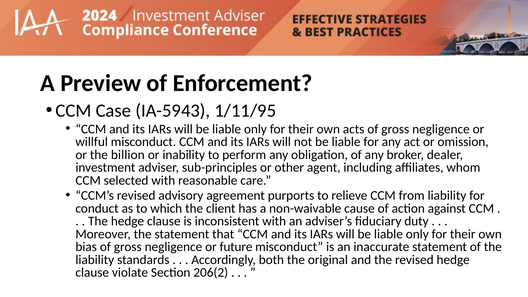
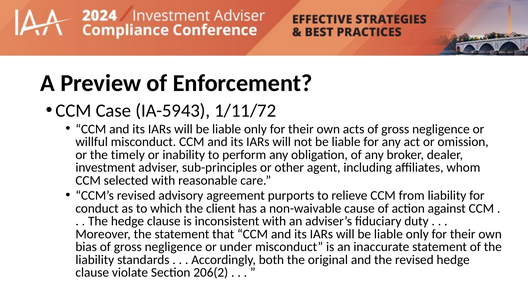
1/11/95: 1/11/95 -> 1/11/72
billion: billion -> timely
future: future -> under
